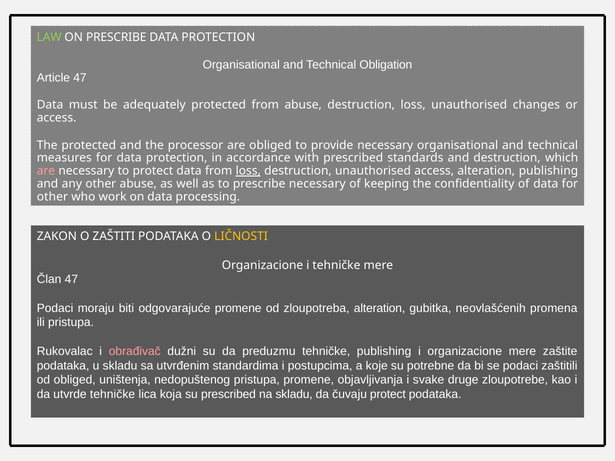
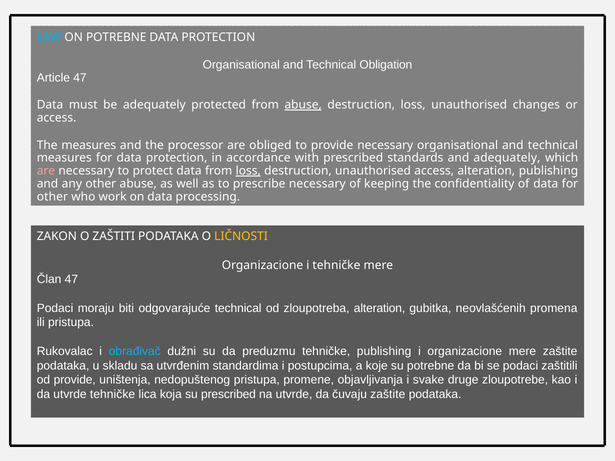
LAW colour: light green -> light blue
ON PRESCRIBE: PRESCRIBE -> POTREBNE
abuse at (303, 105) underline: none -> present
The protected: protected -> measures
and destruction: destruction -> adequately
odgovarajuće promene: promene -> technical
obrađivač colour: pink -> light blue
od obliged: obliged -> provide
na skladu: skladu -> utvrde
čuvaju protect: protect -> zaštite
